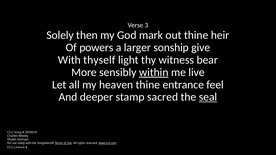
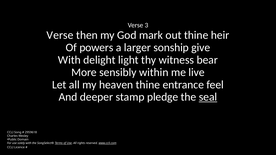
Solely at (60, 35): Solely -> Verse
thyself: thyself -> delight
within underline: present -> none
sacred: sacred -> pledge
